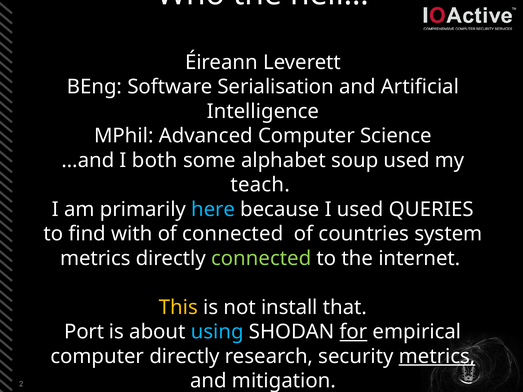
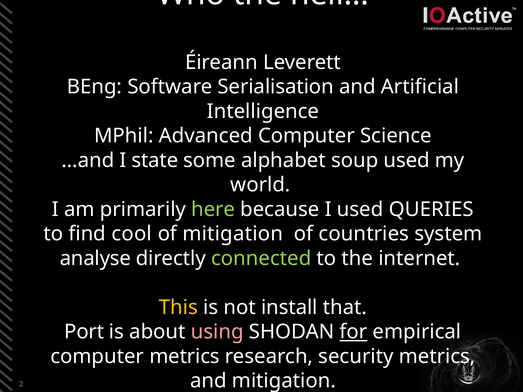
both: both -> state
teach: teach -> world
here colour: light blue -> light green
with: with -> cool
of connected: connected -> mitigation
metrics at (95, 259): metrics -> analyse
using colour: light blue -> pink
computer directly: directly -> metrics
metrics at (437, 357) underline: present -> none
